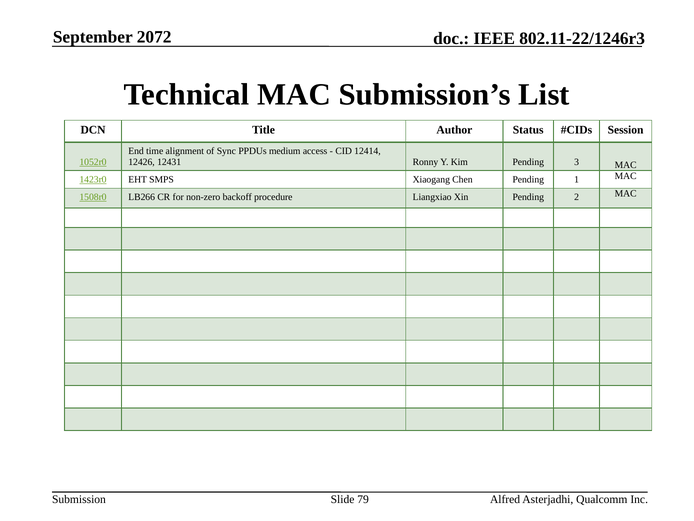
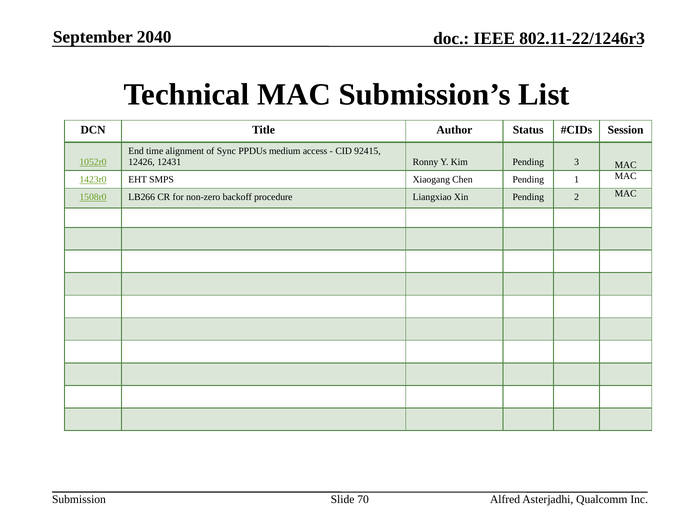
2072: 2072 -> 2040
12414: 12414 -> 92415
79: 79 -> 70
